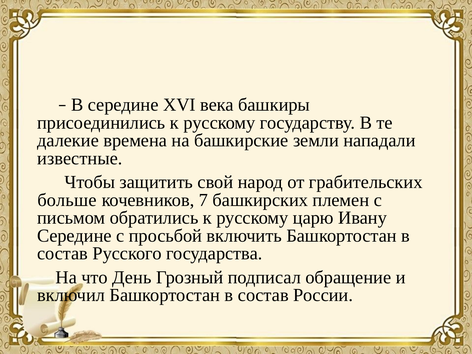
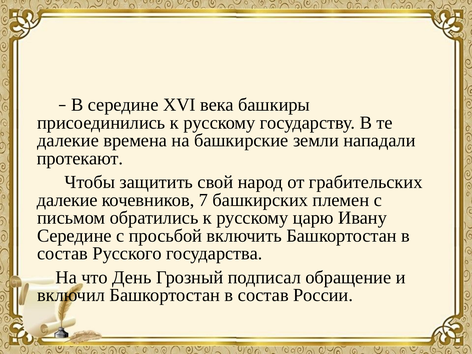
известные: известные -> протекают
больше at (67, 200): больше -> далекие
